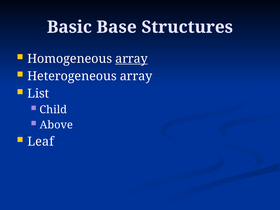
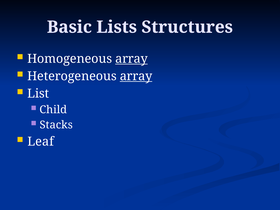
Base: Base -> Lists
array at (136, 76) underline: none -> present
Above: Above -> Stacks
